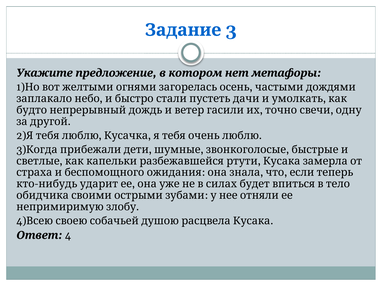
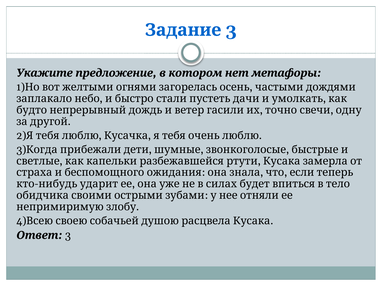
Ответ 4: 4 -> 3
